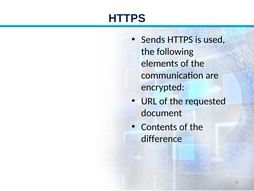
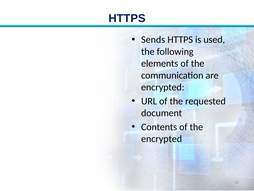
difference at (162, 138): difference -> encrypted
